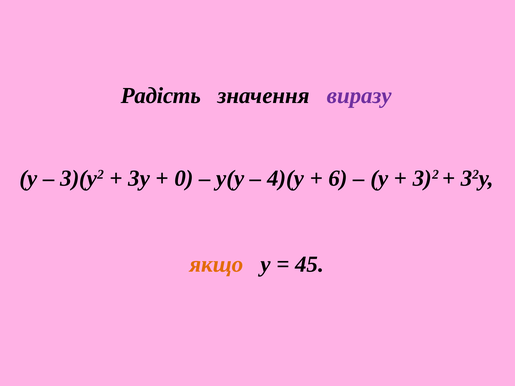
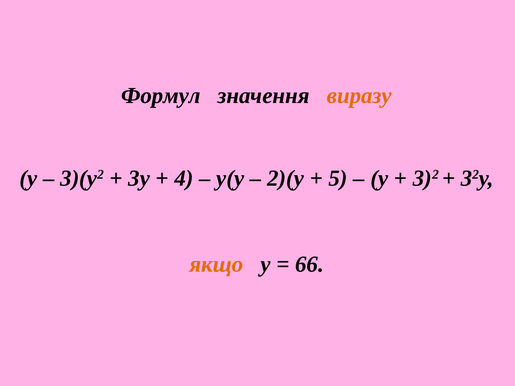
Радість: Радість -> Формул
виразу colour: purple -> orange
0: 0 -> 4
4)(у: 4)(у -> 2)(у
6: 6 -> 5
45: 45 -> 66
